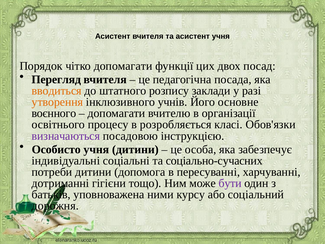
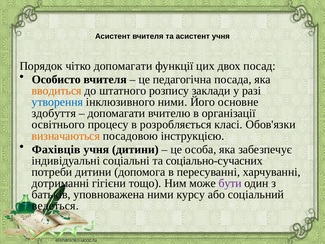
Перегляд: Перегляд -> Особисто
утворення colour: orange -> blue
інклюзивного учнів: учнів -> ними
воєнного: воєнного -> здобуття
визначаються colour: purple -> orange
Особисто: Особисто -> Фахівців
дорожня: дорожня -> ведеться
